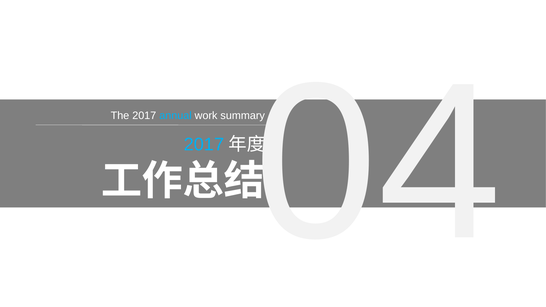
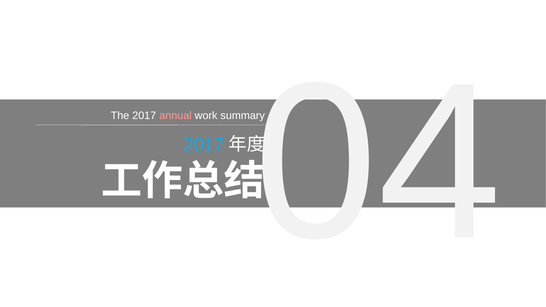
annual colour: light blue -> pink
